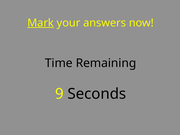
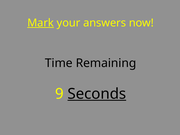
Seconds underline: none -> present
